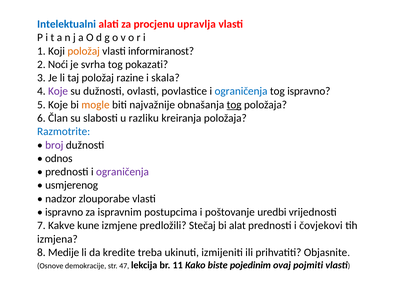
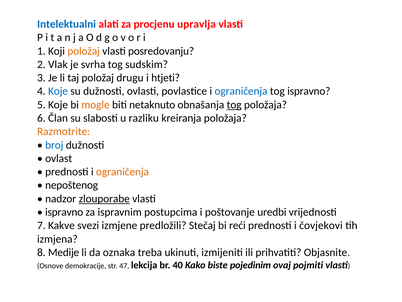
informiranost: informiranost -> posredovanju
Noći: Noći -> Vlak
pokazati: pokazati -> sudskim
razine: razine -> drugu
skala: skala -> htjeti
Koje at (58, 91) colour: purple -> blue
najvažnije: najvažnije -> netaknuto
Razmotrite colour: blue -> orange
broj colour: purple -> blue
odnos: odnos -> ovlast
ograničenja at (122, 172) colour: purple -> orange
usmjerenog: usmjerenog -> nepoštenog
zlouporabe underline: none -> present
kune: kune -> svezi
alat: alat -> reći
kredite: kredite -> oznaka
11: 11 -> 40
